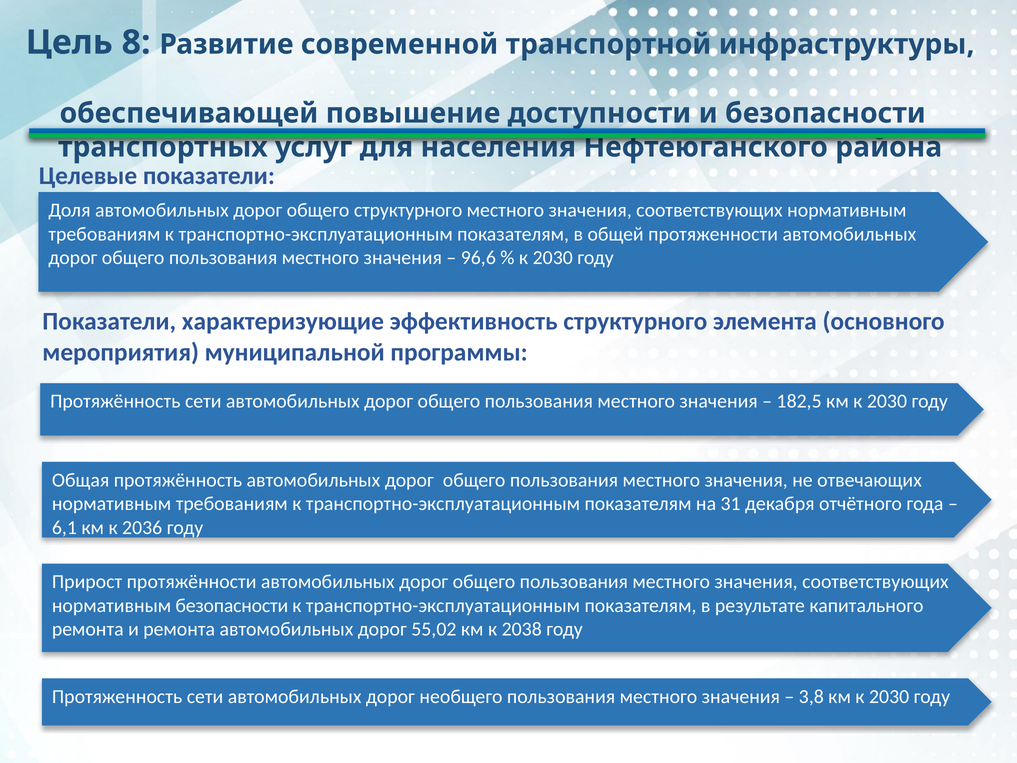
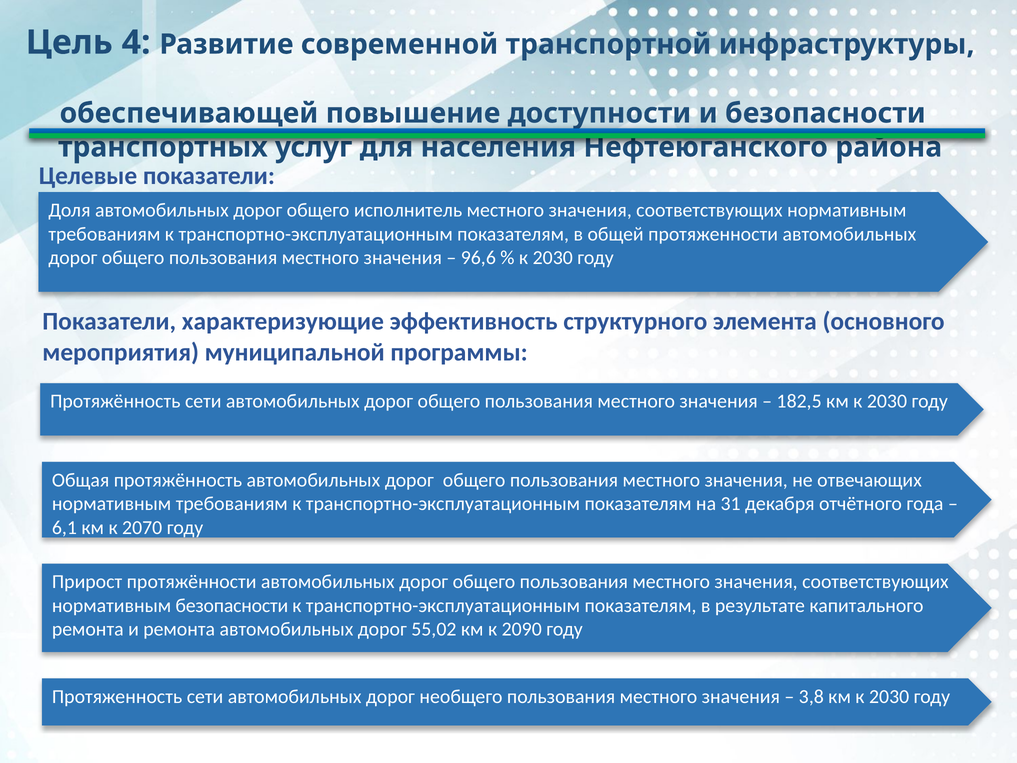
8: 8 -> 4
общего структурного: структурного -> исполнитель
2036: 2036 -> 2070
2038: 2038 -> 2090
